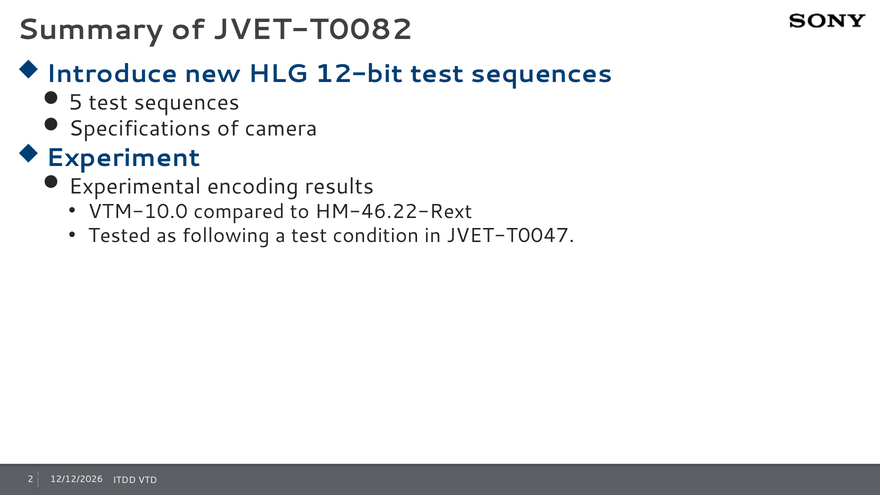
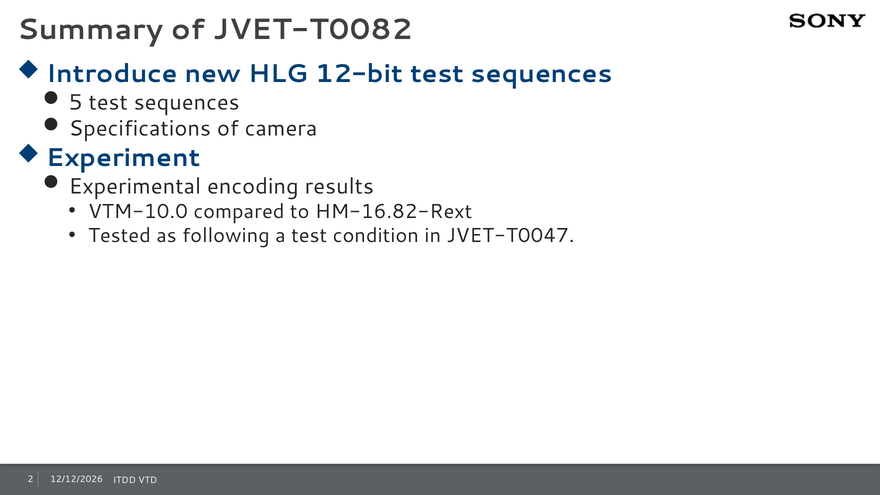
HM-46.22-Rext: HM-46.22-Rext -> HM-16.82-Rext
